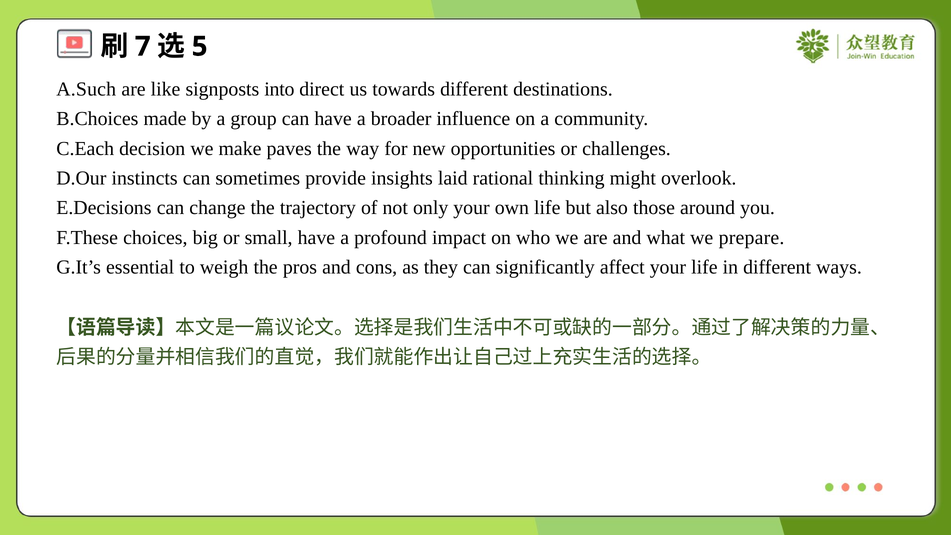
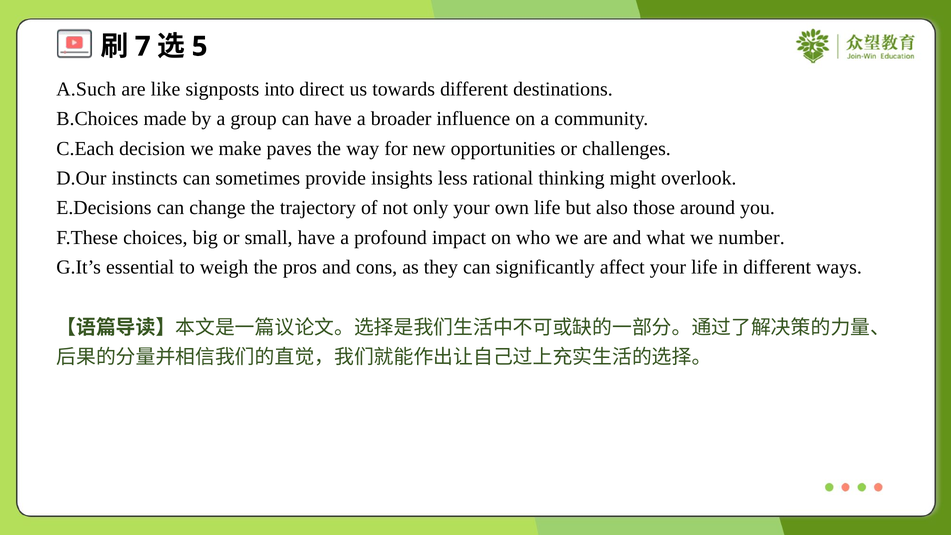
laid: laid -> less
prepare: prepare -> number
